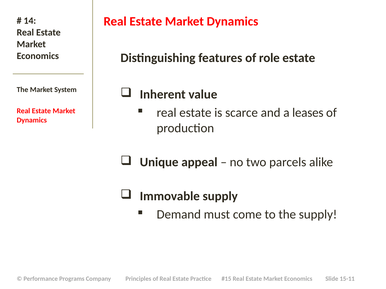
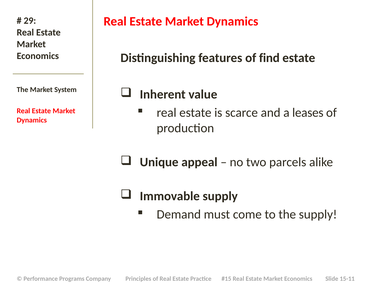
14: 14 -> 29
role: role -> find
